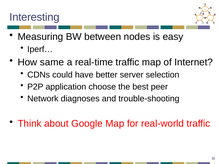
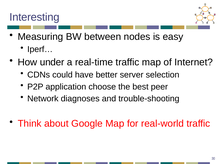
same: same -> under
